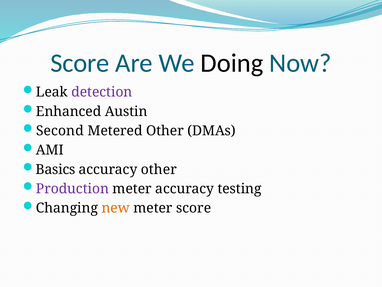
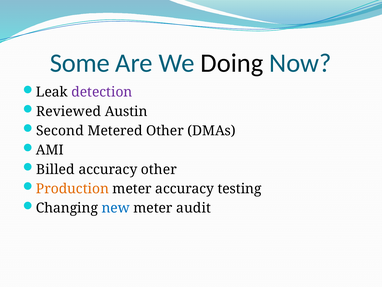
Score at (80, 63): Score -> Some
Enhanced: Enhanced -> Reviewed
Basics: Basics -> Billed
Production colour: purple -> orange
new colour: orange -> blue
meter score: score -> audit
